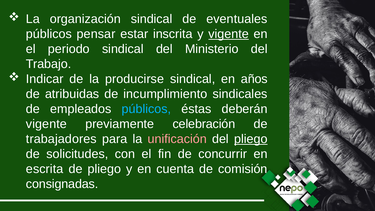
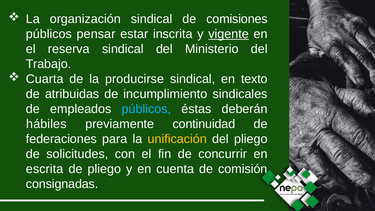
eventuales: eventuales -> comisiones
periodo: periodo -> reserva
Indicar: Indicar -> Cuarta
años: años -> texto
vigente at (46, 124): vigente -> hábiles
celebración: celebración -> continuidad
trabajadores: trabajadores -> federaciones
unificación colour: pink -> yellow
pliego at (251, 139) underline: present -> none
